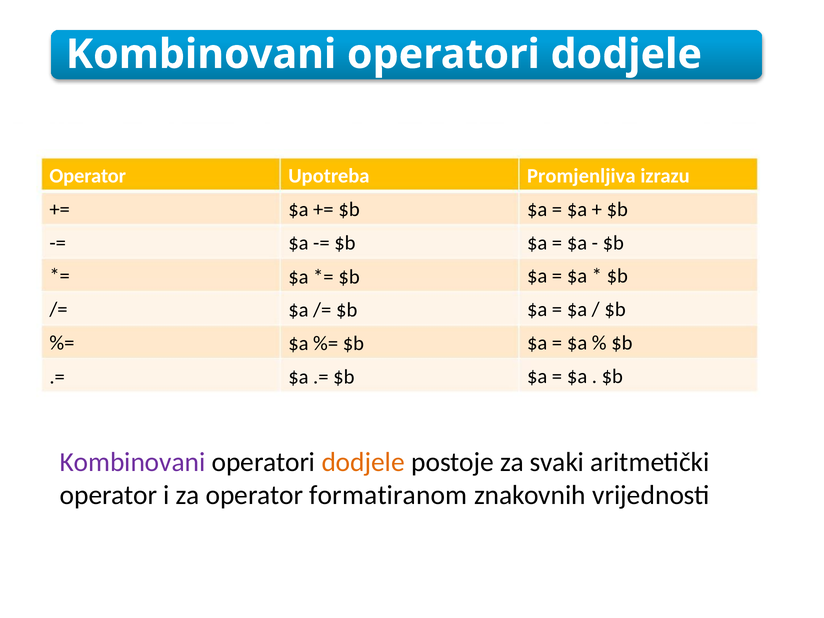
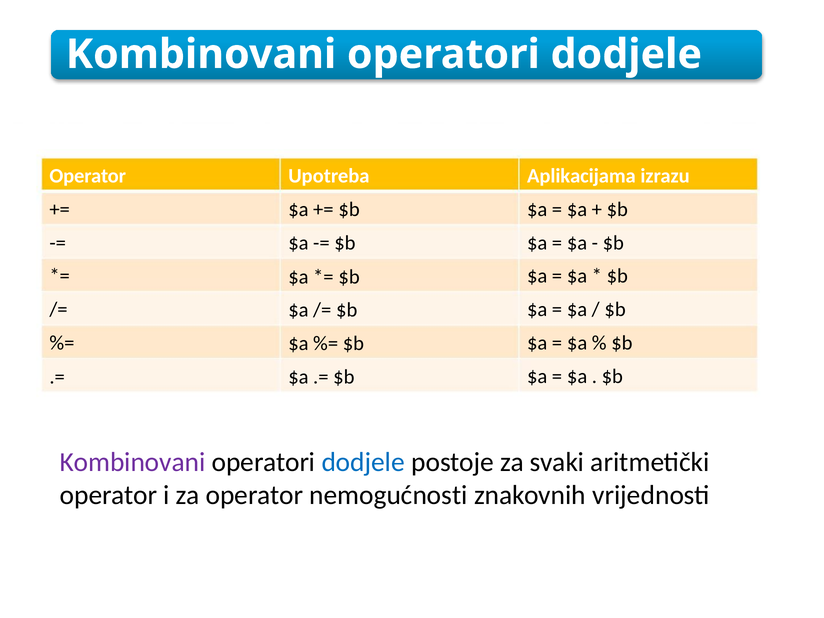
Promjenljiva: Promjenljiva -> Aplikacijama
dodjele at (363, 462) colour: orange -> blue
formatiranom: formatiranom -> nemogućnosti
